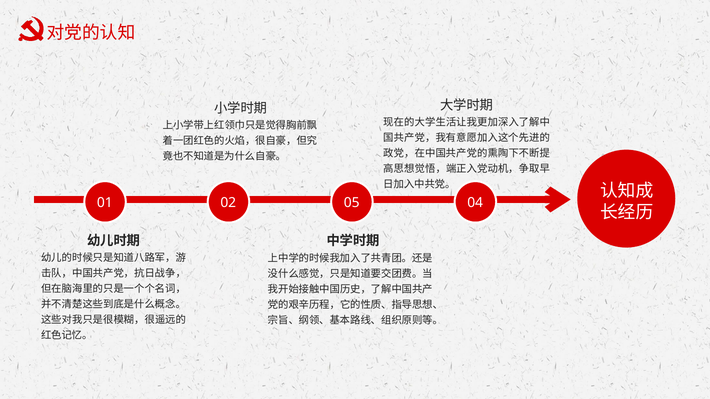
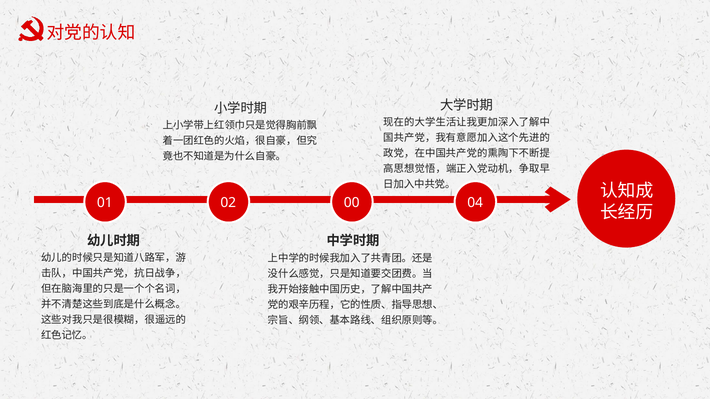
05: 05 -> 00
